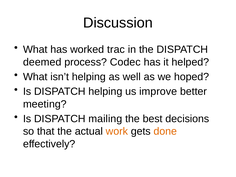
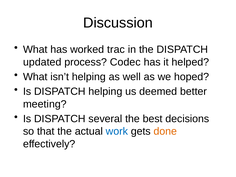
deemed: deemed -> updated
improve: improve -> deemed
mailing: mailing -> several
work colour: orange -> blue
